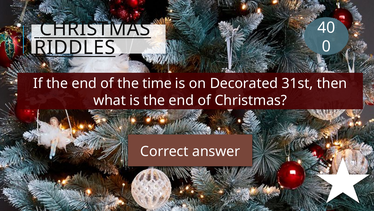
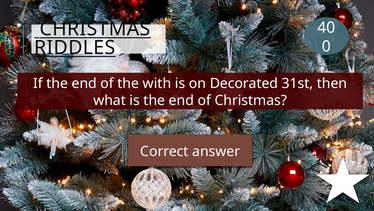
time: time -> with
